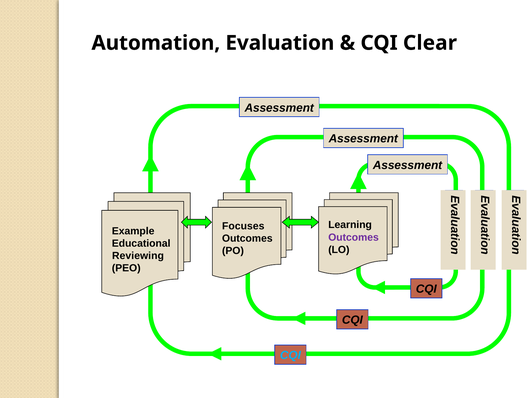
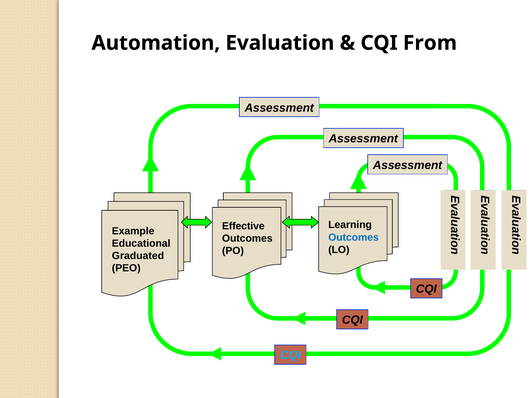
Clear: Clear -> From
Focuses: Focuses -> Effective
Outcomes at (354, 237) colour: purple -> blue
Reviewing: Reviewing -> Graduated
